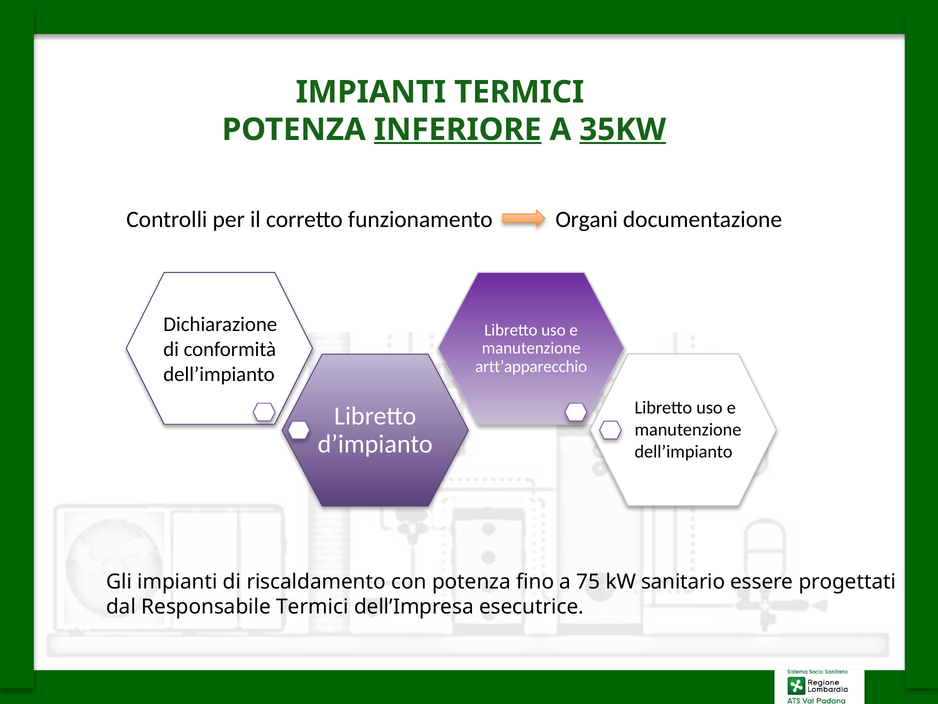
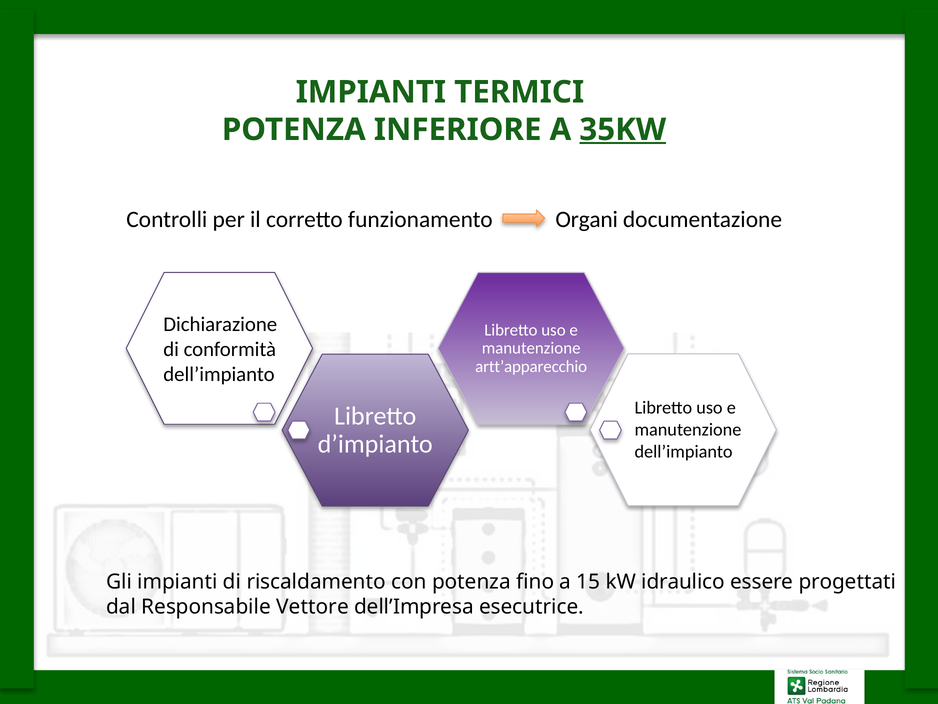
INFERIORE underline: present -> none
75: 75 -> 15
sanitario: sanitario -> idraulico
Responsabile Termici: Termici -> Vettore
